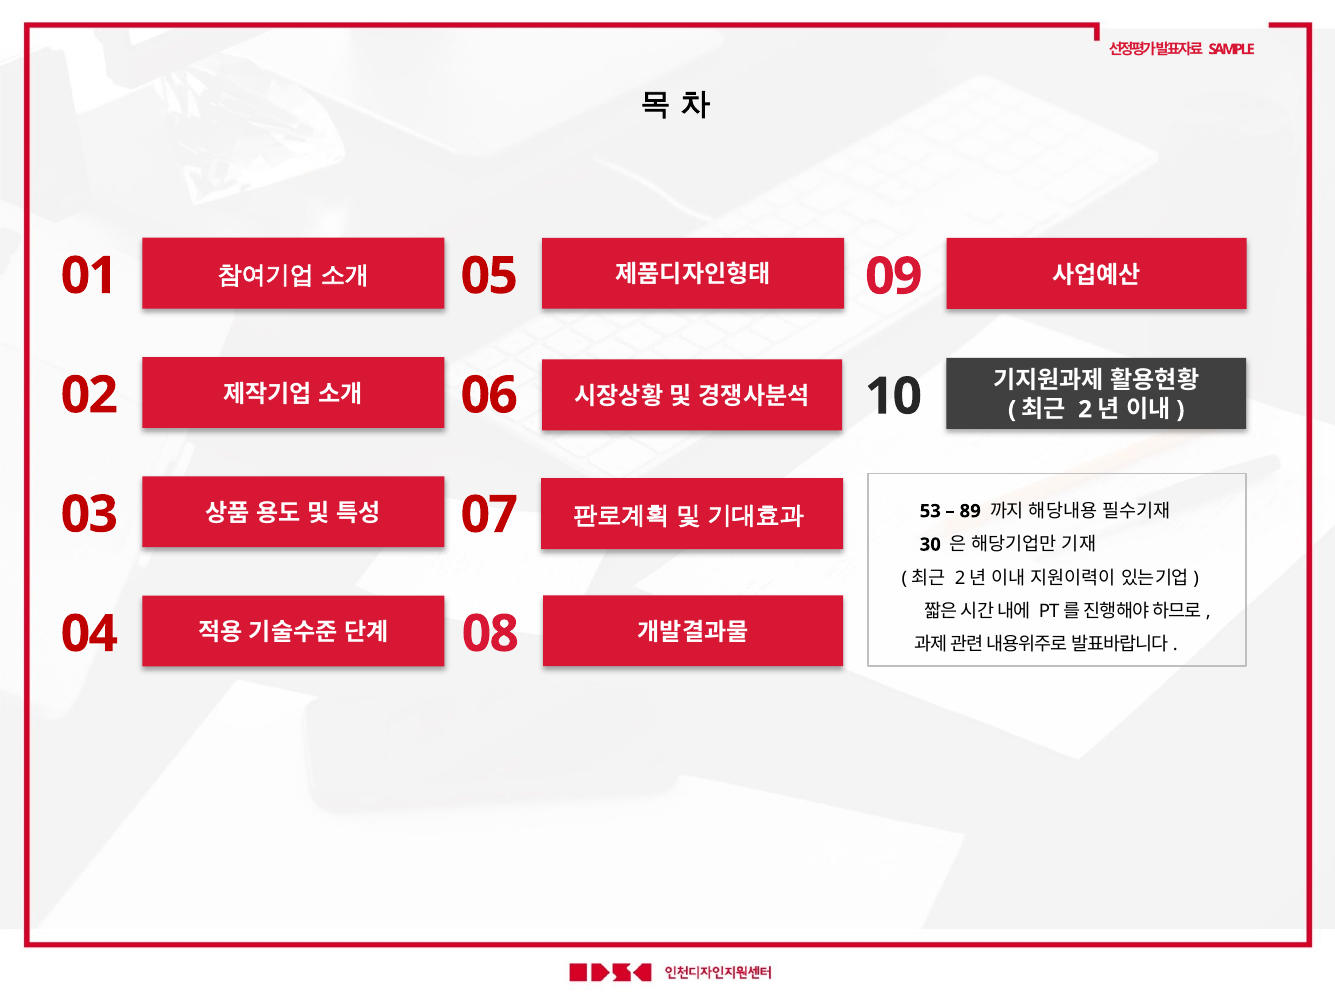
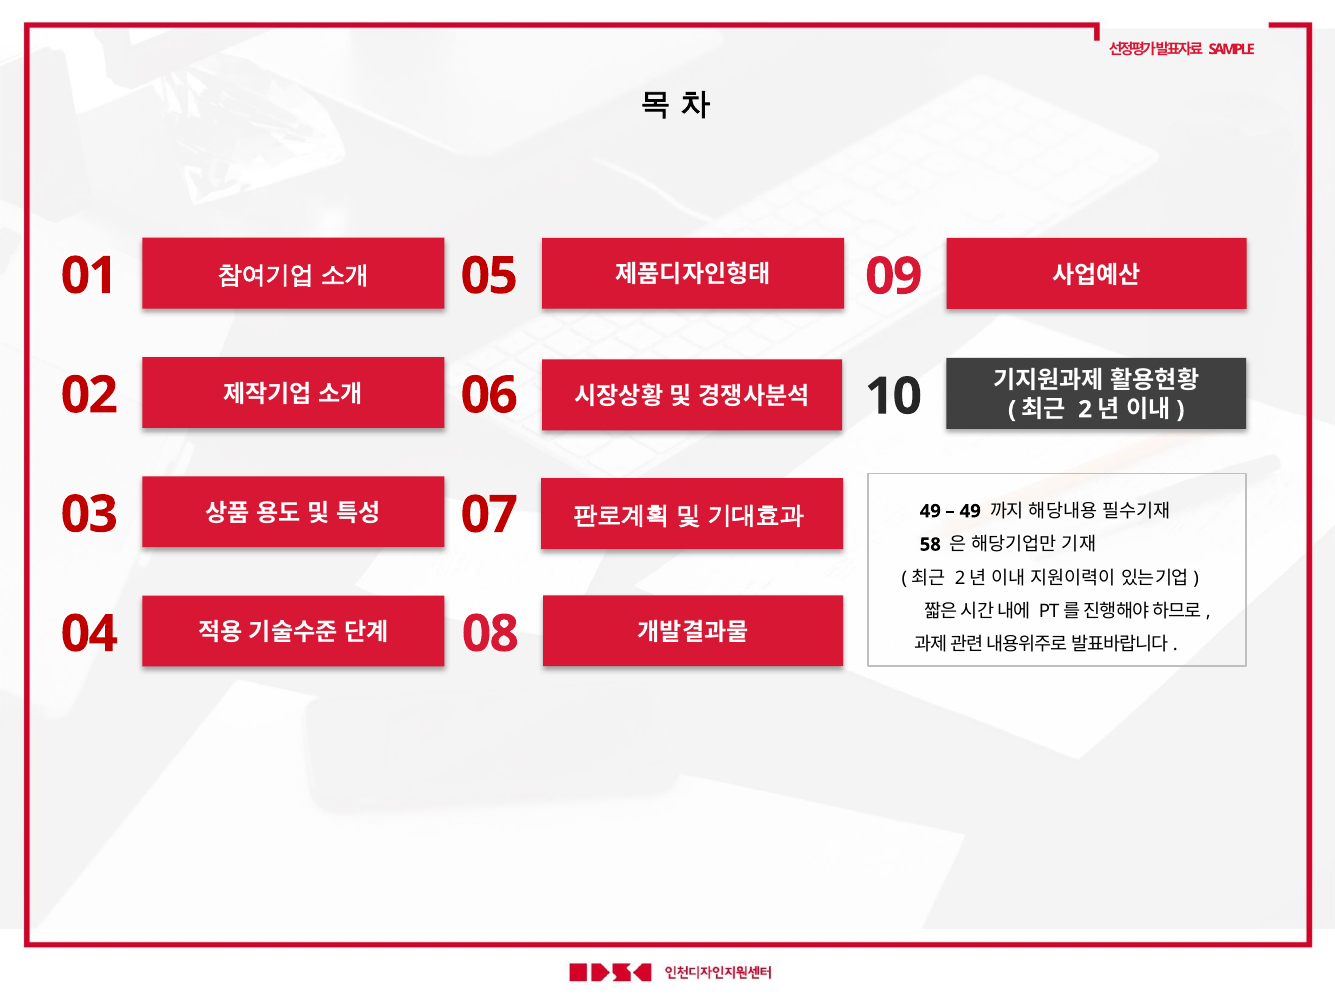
53 at (930, 511): 53 -> 49
89 at (970, 511): 89 -> 49
30: 30 -> 58
